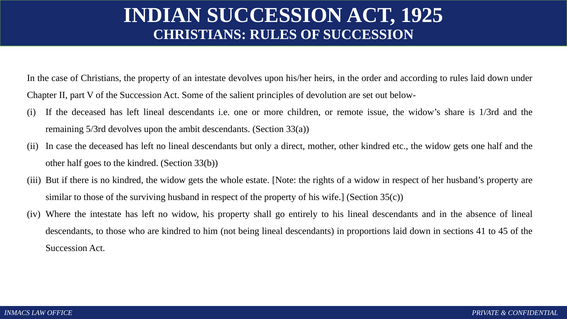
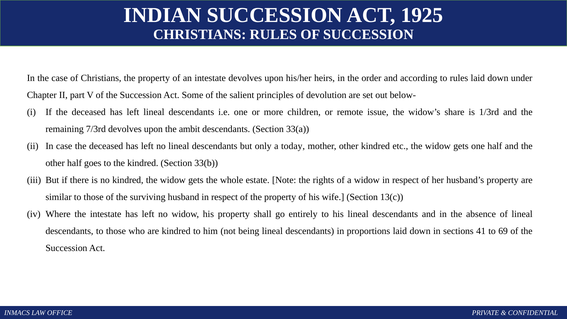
5/3rd: 5/3rd -> 7/3rd
direct: direct -> today
35(c: 35(c -> 13(c
45: 45 -> 69
